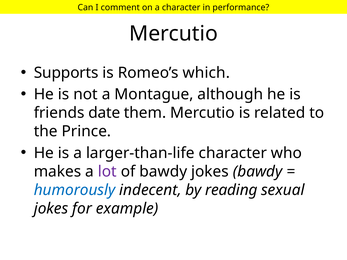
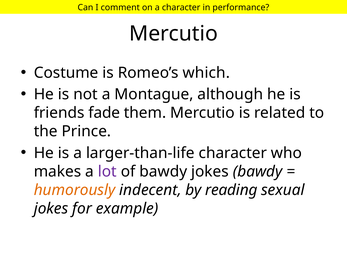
Supports: Supports -> Costume
date: date -> fade
humorously colour: blue -> orange
